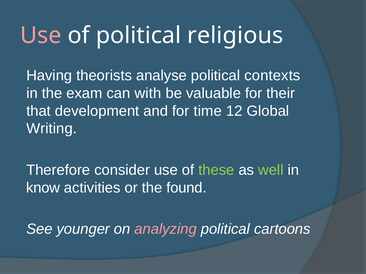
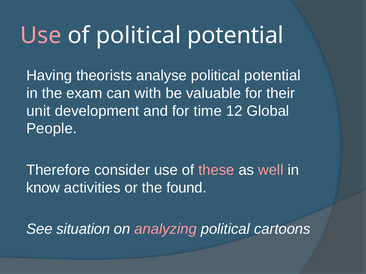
of political religious: religious -> potential
analyse political contexts: contexts -> potential
that: that -> unit
Writing: Writing -> People
these colour: light green -> pink
well colour: light green -> pink
younger: younger -> situation
